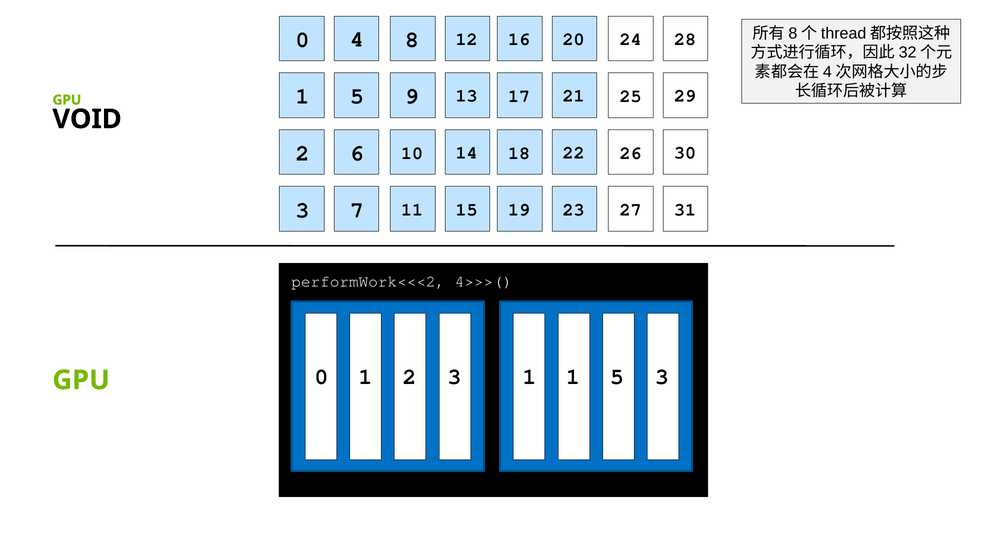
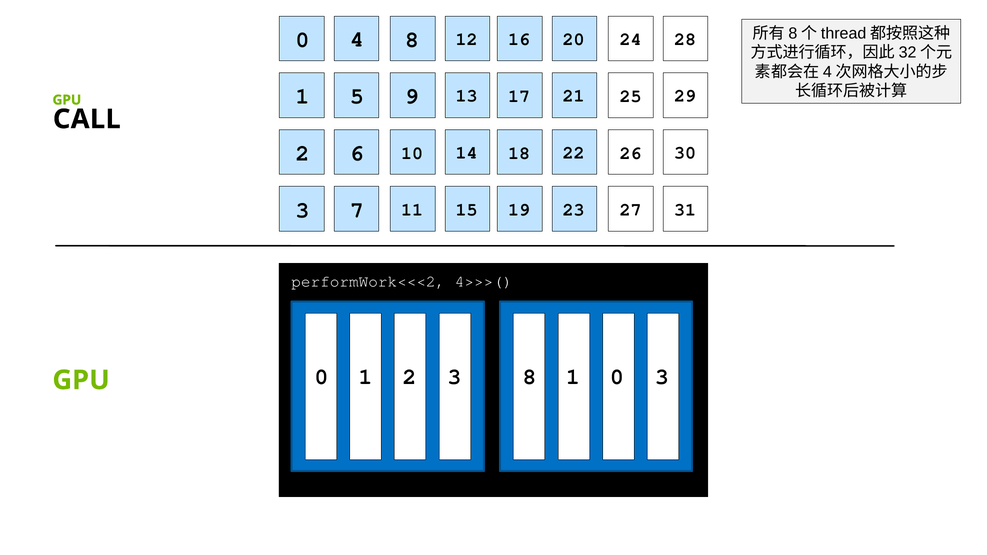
VOID: VOID -> CALL
3 1: 1 -> 8
1 5: 5 -> 0
